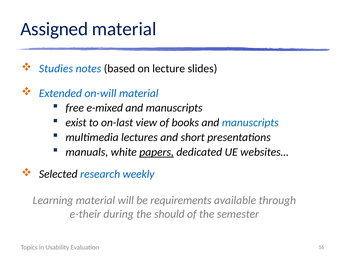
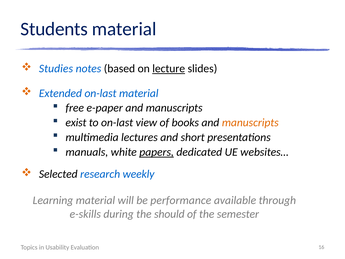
Assigned: Assigned -> Students
lecture underline: none -> present
Extended on-will: on-will -> on-last
e-mixed: e-mixed -> e-paper
manuscripts at (250, 123) colour: blue -> orange
requirements: requirements -> performance
e-their: e-their -> e-skills
